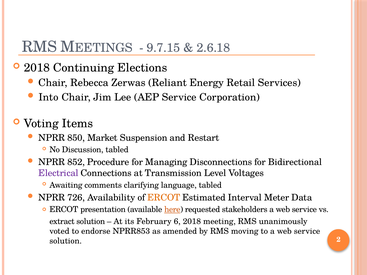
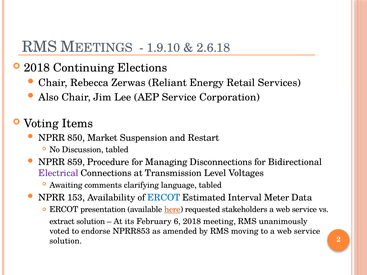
9.7.15: 9.7.15 -> 1.9.10
Into: Into -> Also
852: 852 -> 859
726: 726 -> 153
ERCOT at (164, 198) colour: orange -> blue
